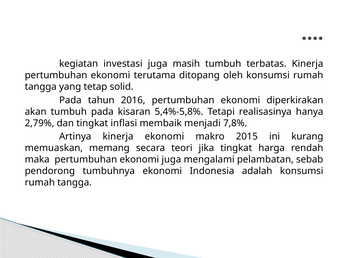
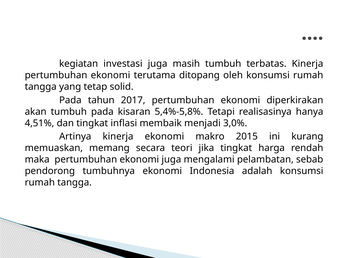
2016: 2016 -> 2017
2,79%: 2,79% -> 4,51%
7,8%: 7,8% -> 3,0%
